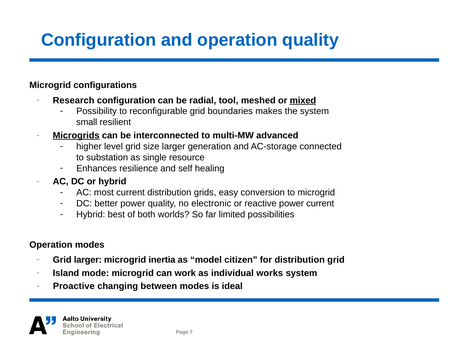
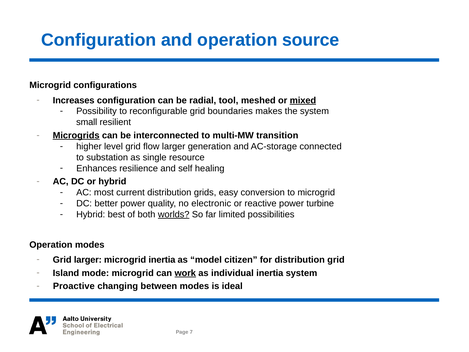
operation quality: quality -> source
Research: Research -> Increases
advanced: advanced -> transition
size: size -> flow
power current: current -> turbine
worlds underline: none -> present
work underline: none -> present
individual works: works -> inertia
